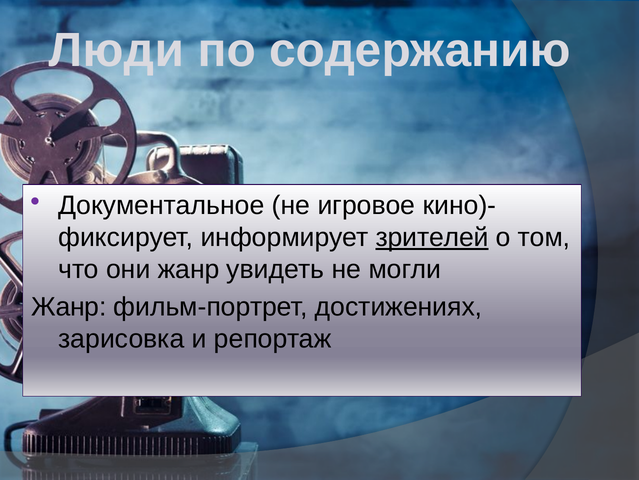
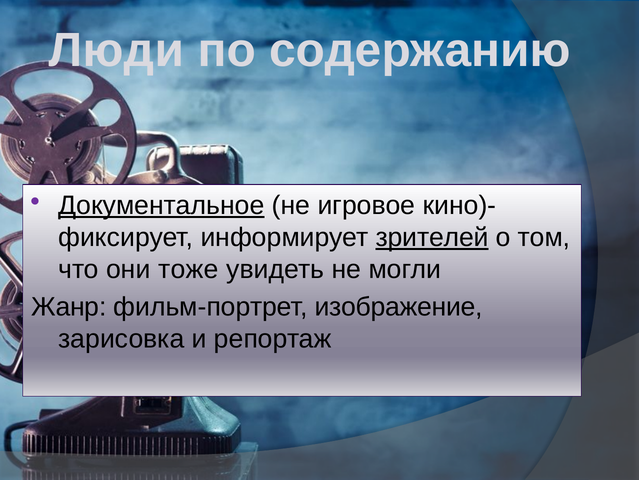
Документальное underline: none -> present
они жанр: жанр -> тоже
достижениях: достижениях -> изображение
